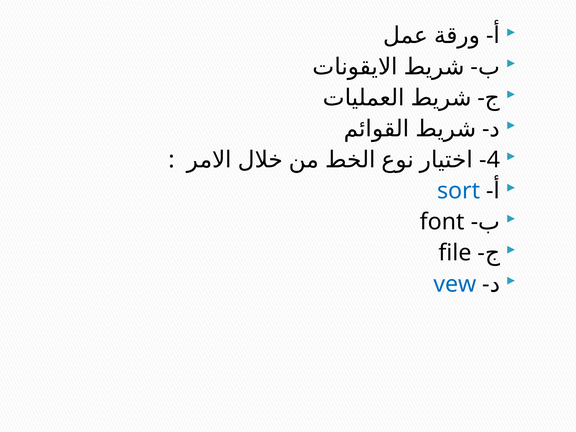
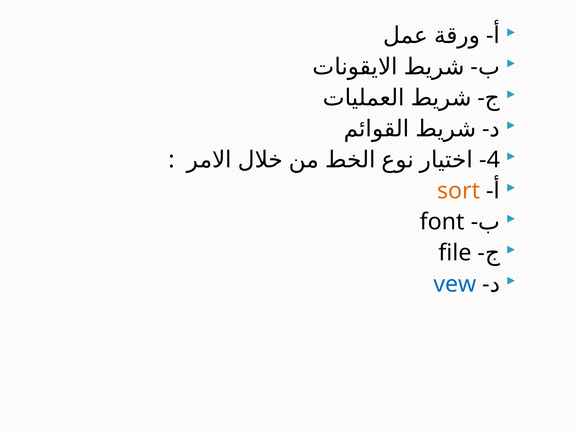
sort colour: blue -> orange
